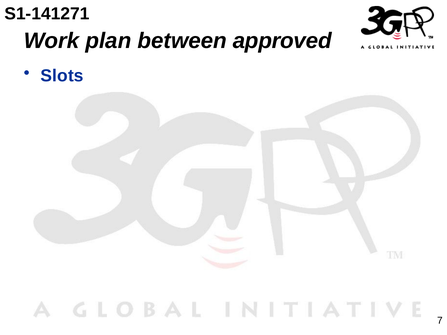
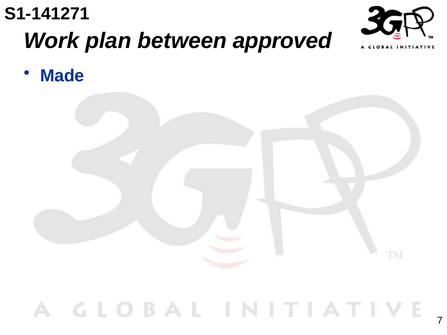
Slots: Slots -> Made
